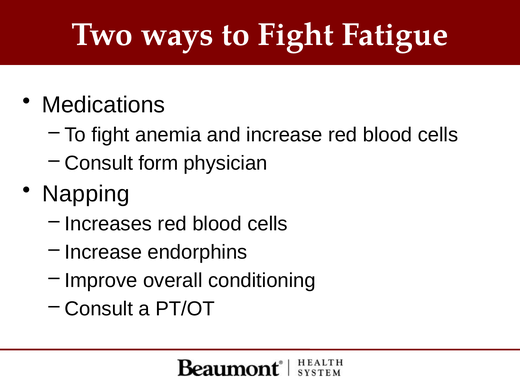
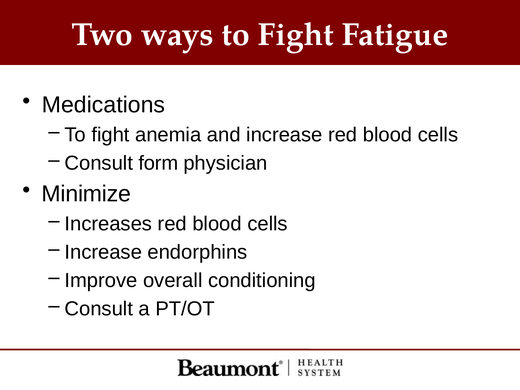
Napping: Napping -> Minimize
